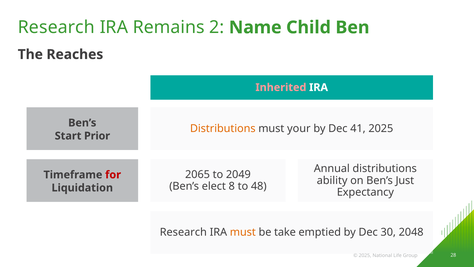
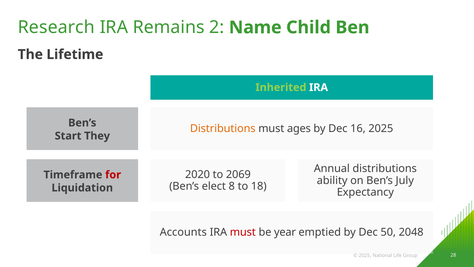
Reaches: Reaches -> Lifetime
Inherited colour: pink -> light green
your: your -> ages
41: 41 -> 16
Prior: Prior -> They
2065: 2065 -> 2020
2049: 2049 -> 2069
Just: Just -> July
48: 48 -> 18
Research at (183, 232): Research -> Accounts
must at (243, 232) colour: orange -> red
take: take -> year
30: 30 -> 50
